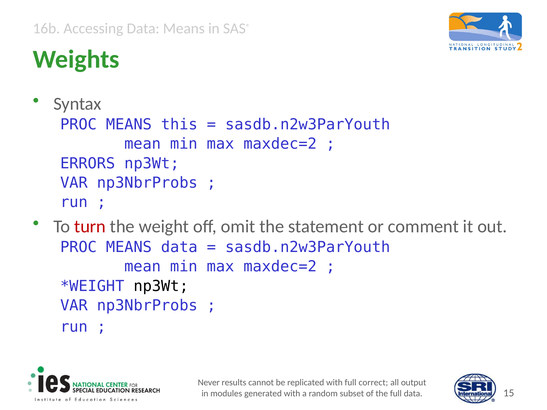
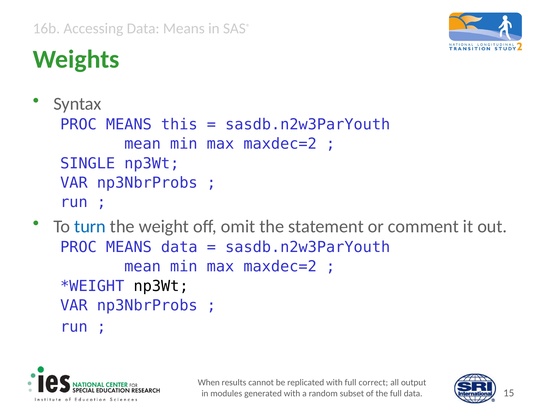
ERRORS: ERRORS -> SINGLE
turn colour: red -> blue
Never: Never -> When
